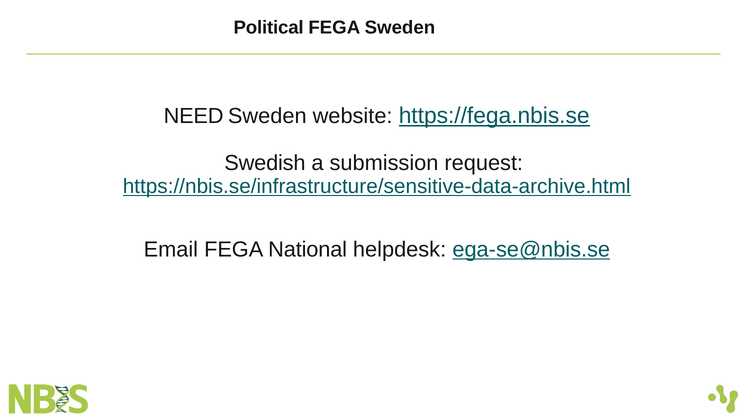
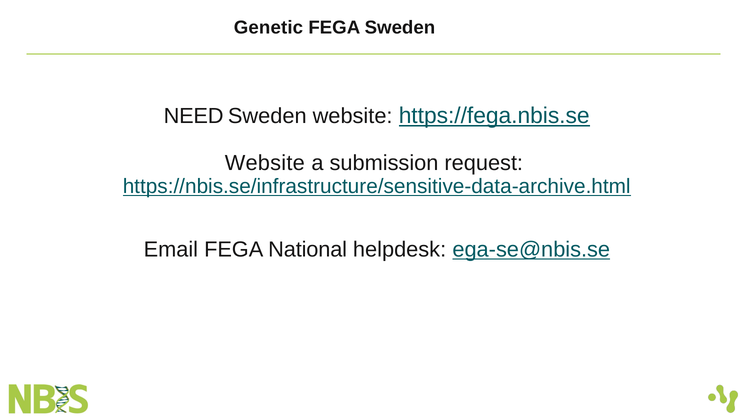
Political: Political -> Genetic
Swedish at (265, 163): Swedish -> Website
